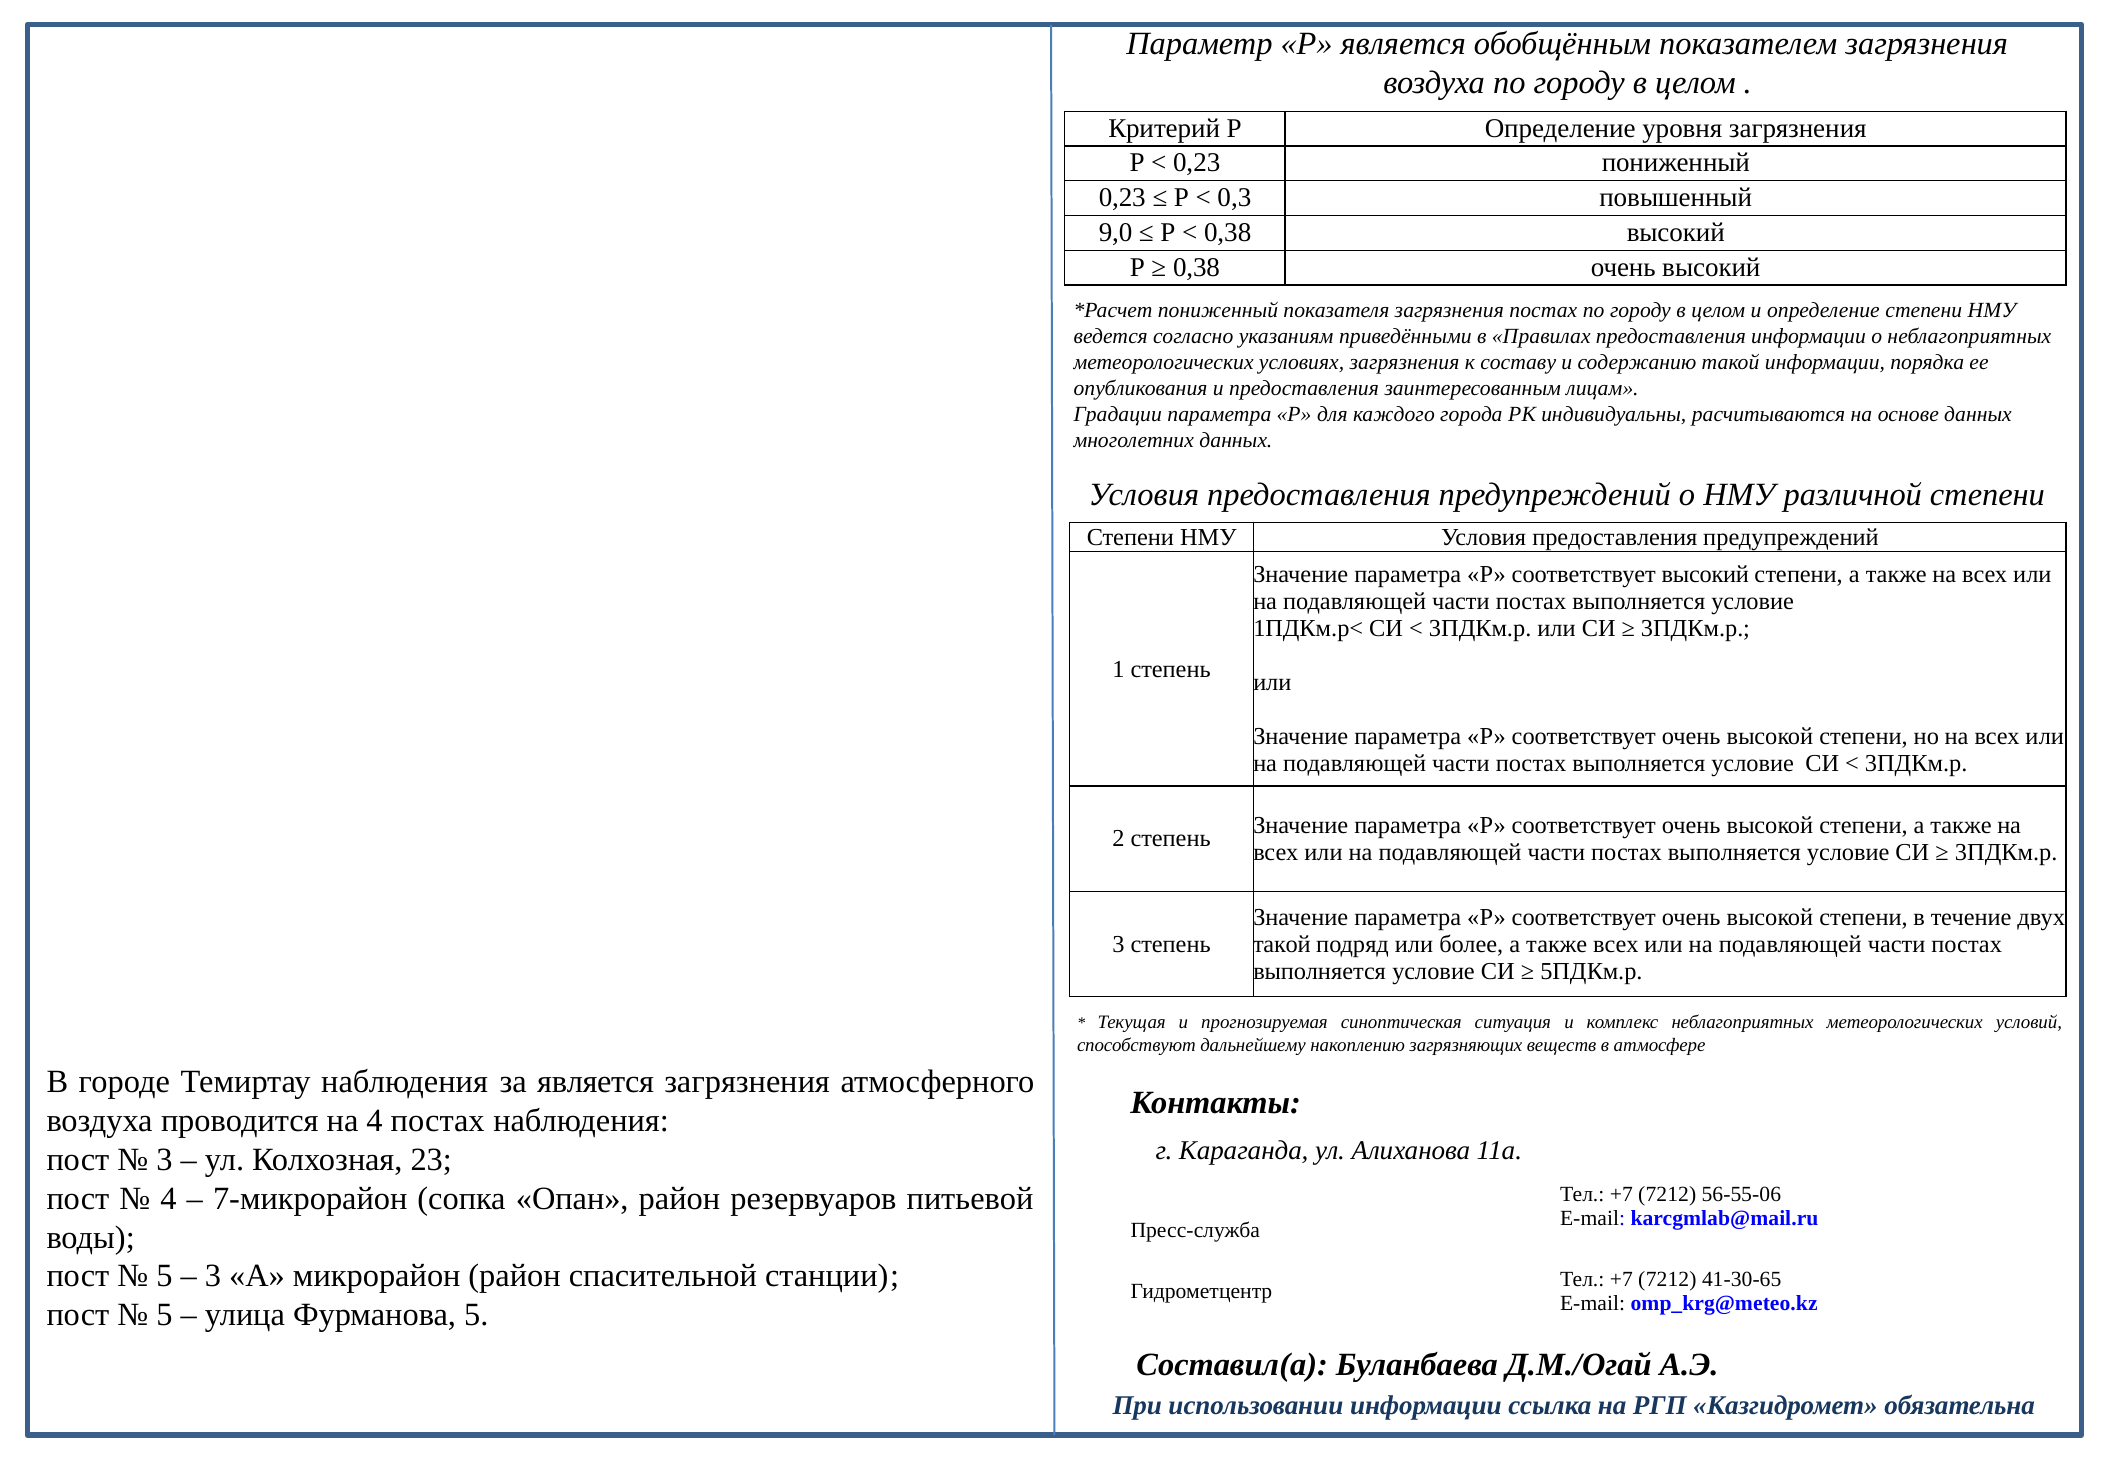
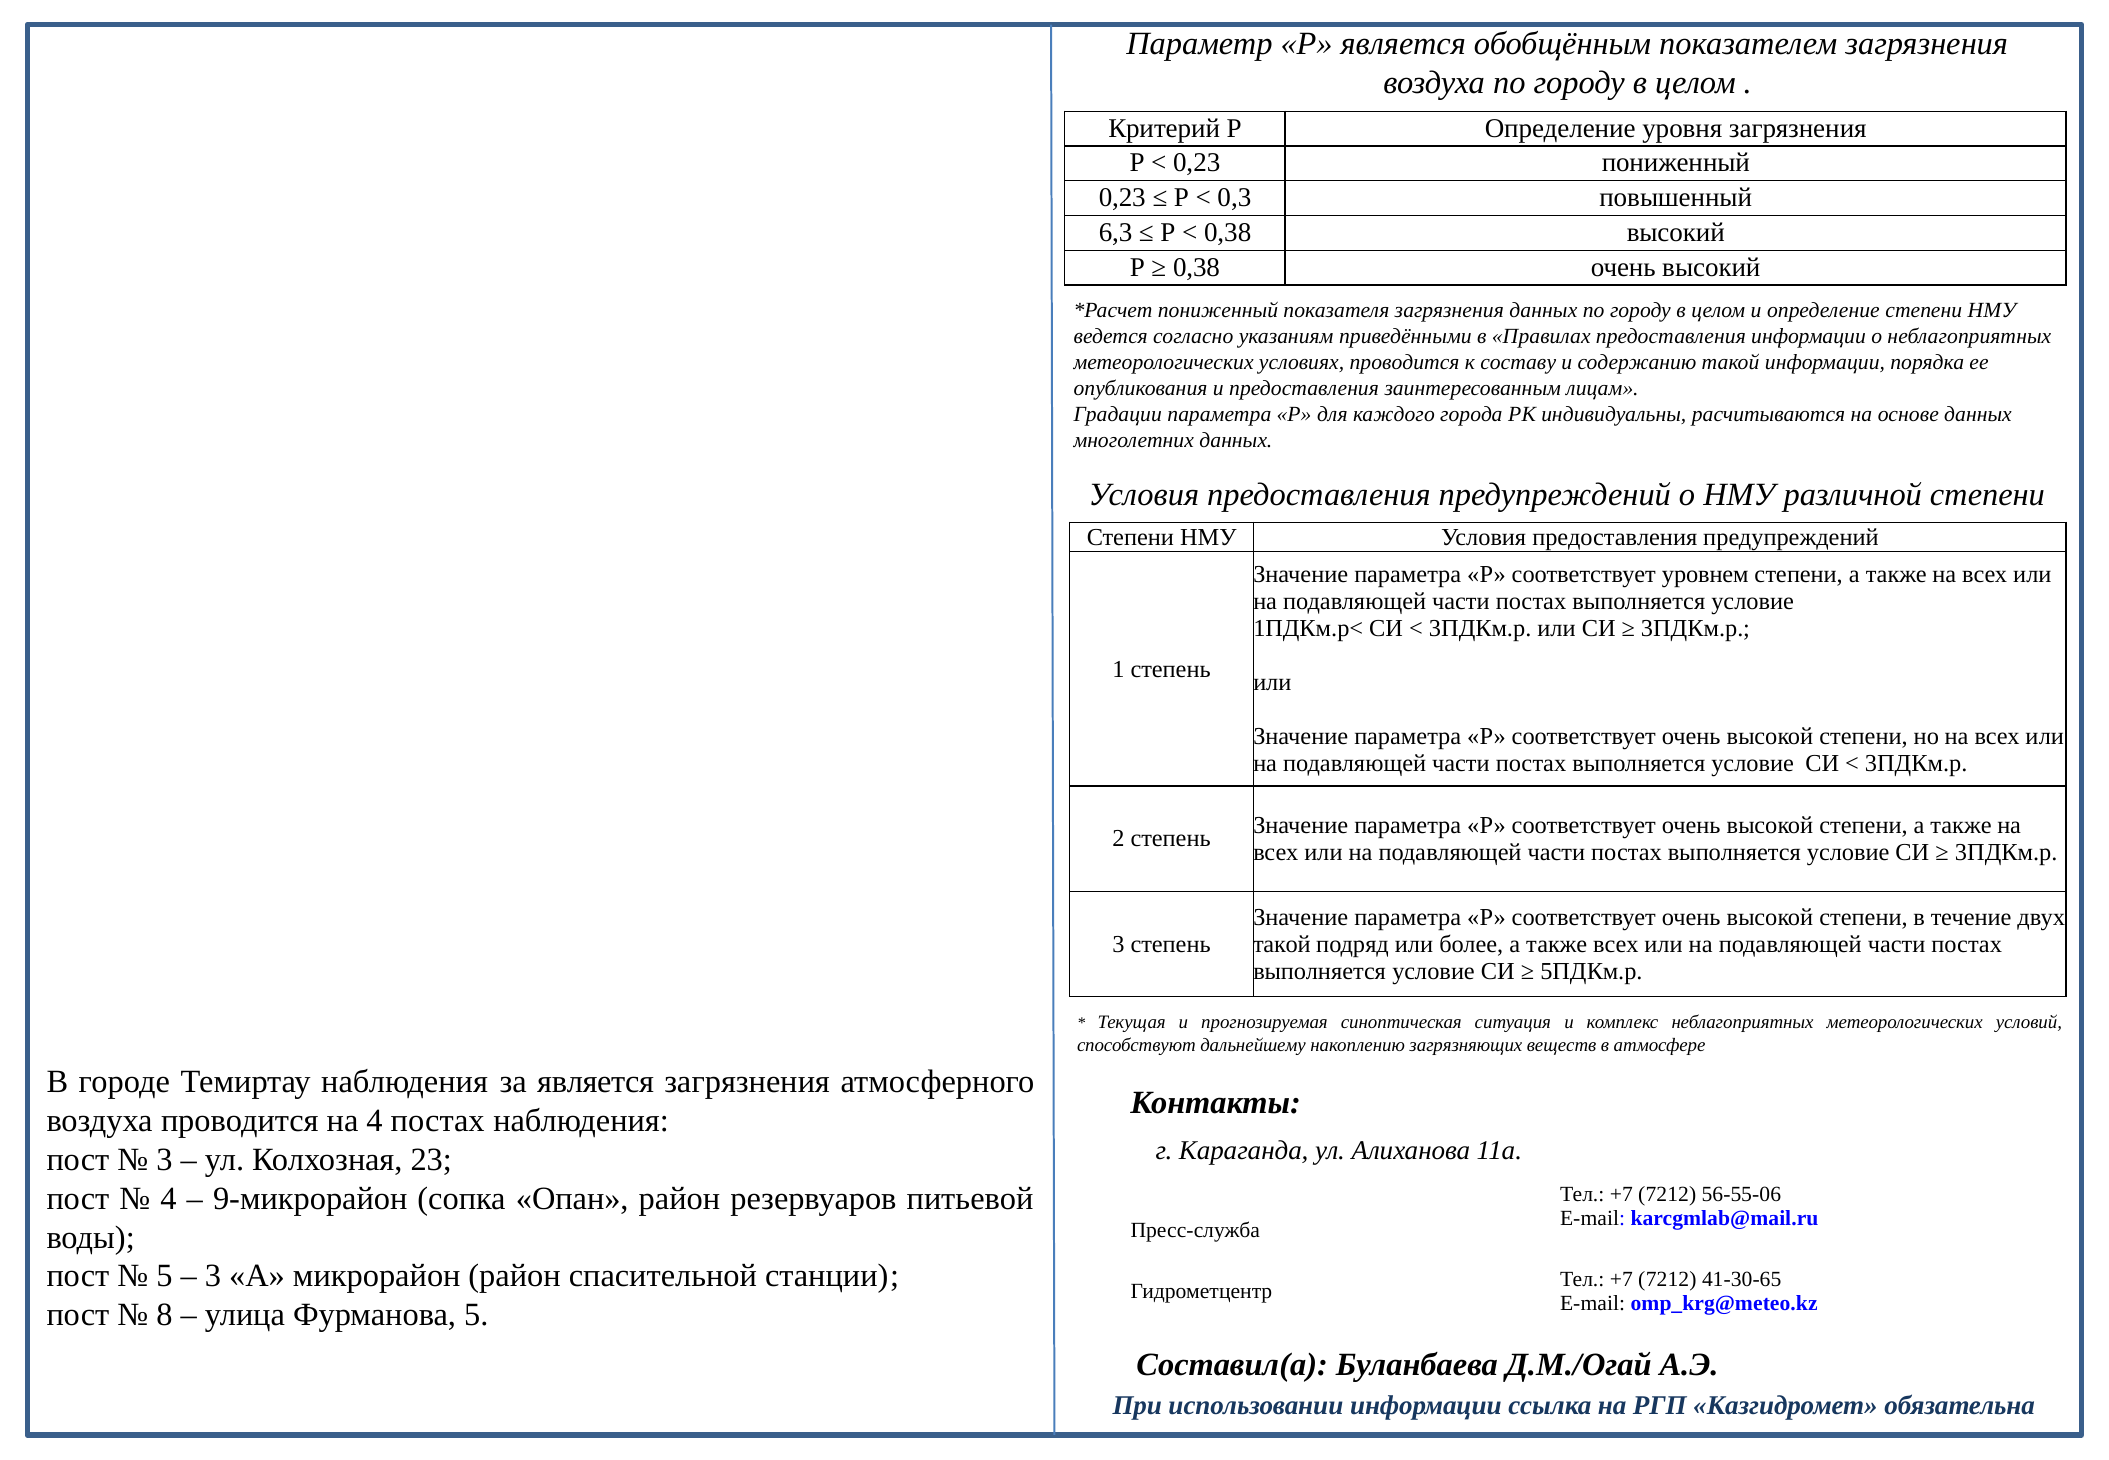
9,0: 9,0 -> 6,3
загрязнения постах: постах -> данных
условиях загрязнения: загрязнения -> проводится
соответствует высокий: высокий -> уровнем
7-микрорайон: 7-микрорайон -> 9-микрорайон
5 at (164, 1315): 5 -> 8
